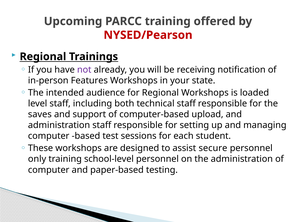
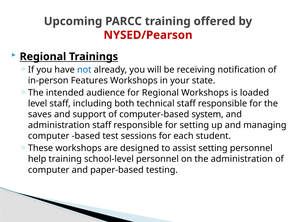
not colour: purple -> blue
upload: upload -> system
assist secure: secure -> setting
only: only -> help
